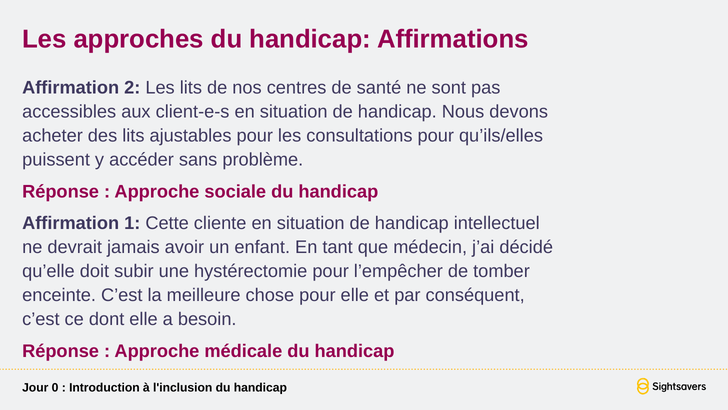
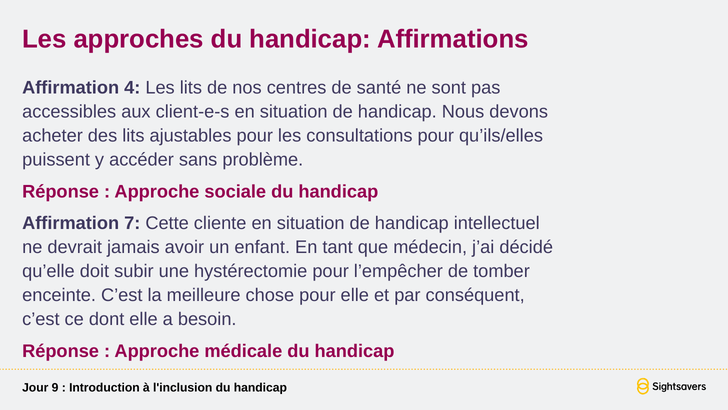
2: 2 -> 4
1: 1 -> 7
0: 0 -> 9
